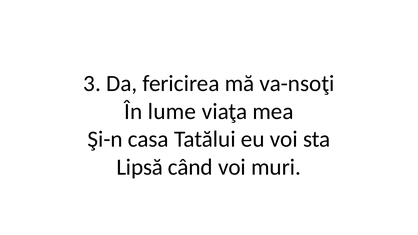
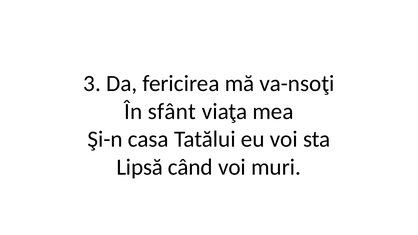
lume: lume -> sfânt
